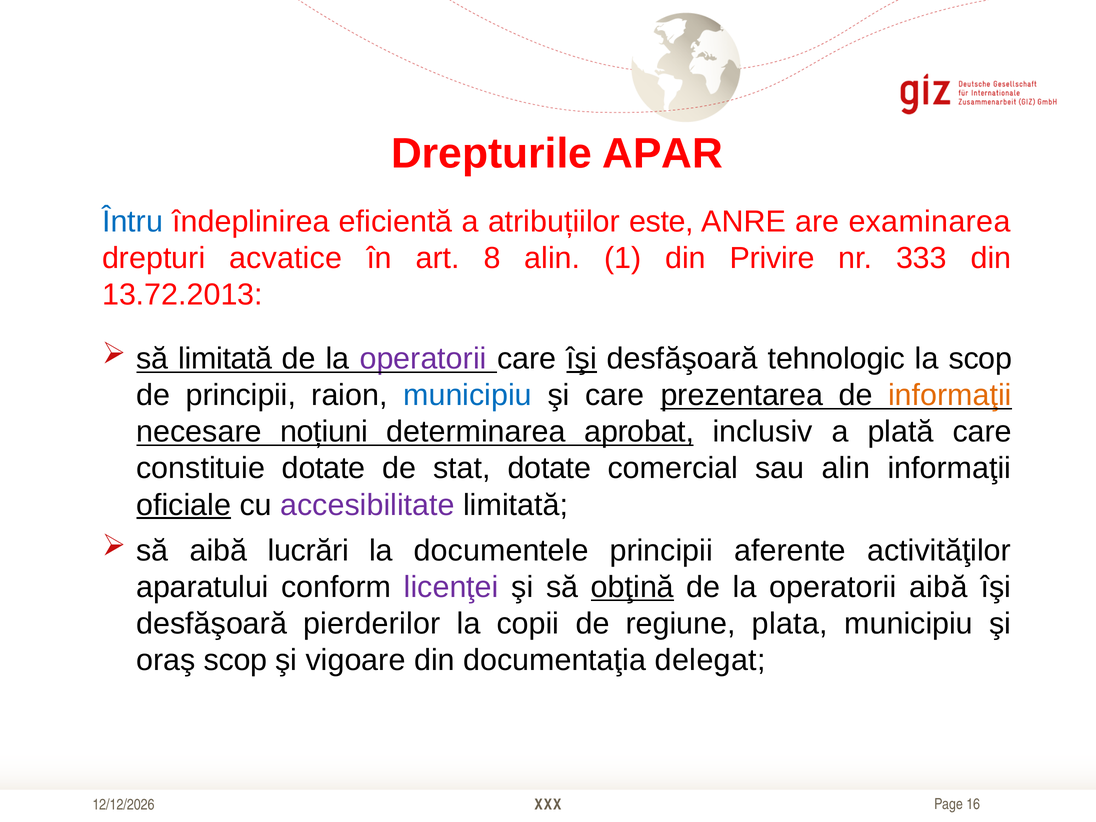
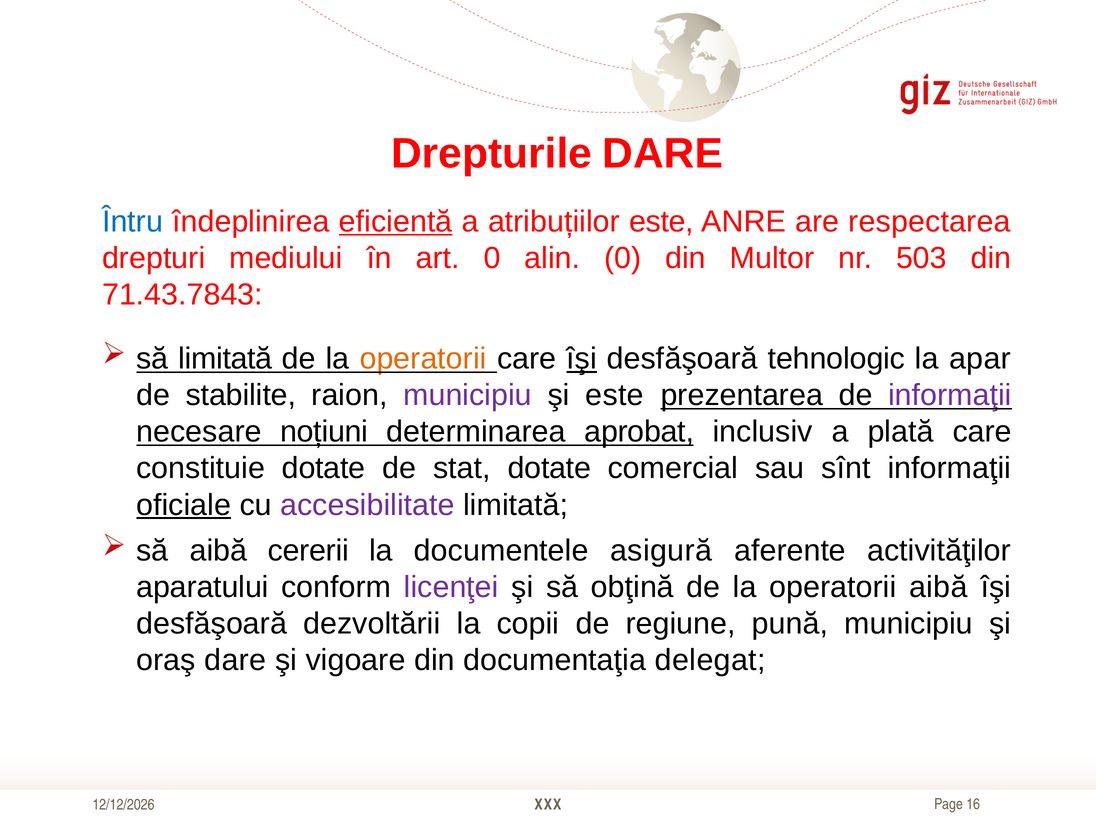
Drepturile APAR: APAR -> DARE
eficientă underline: none -> present
examinarea: examinarea -> respectarea
acvatice: acvatice -> mediului
art 8: 8 -> 0
alin 1: 1 -> 0
Privire: Privire -> Multor
333: 333 -> 503
13.72.2013: 13.72.2013 -> 71.43.7843
operatorii at (423, 359) colour: purple -> orange
la scop: scop -> apar
de principii: principii -> stabilite
municipiu at (468, 395) colour: blue -> purple
şi care: care -> este
informaţii at (950, 395) colour: orange -> purple
sau alin: alin -> sînt
lucrări: lucrări -> cererii
documentele principii: principii -> asigură
obţină underline: present -> none
pierderilor: pierderilor -> dezvoltării
plata: plata -> pună
oraş scop: scop -> dare
